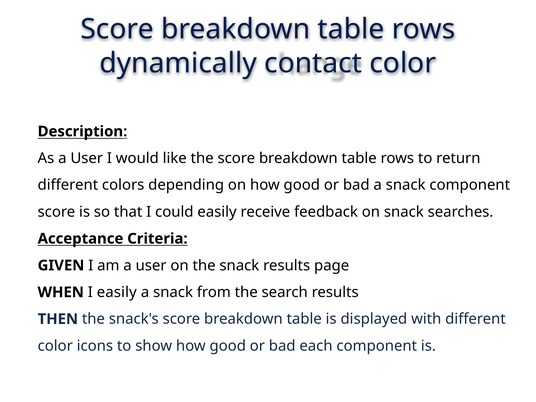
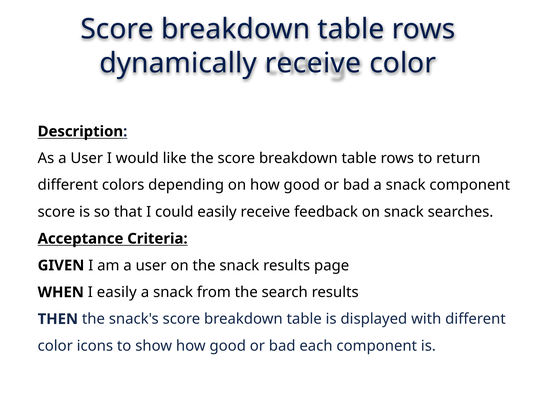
dynamically contact: contact -> receive
